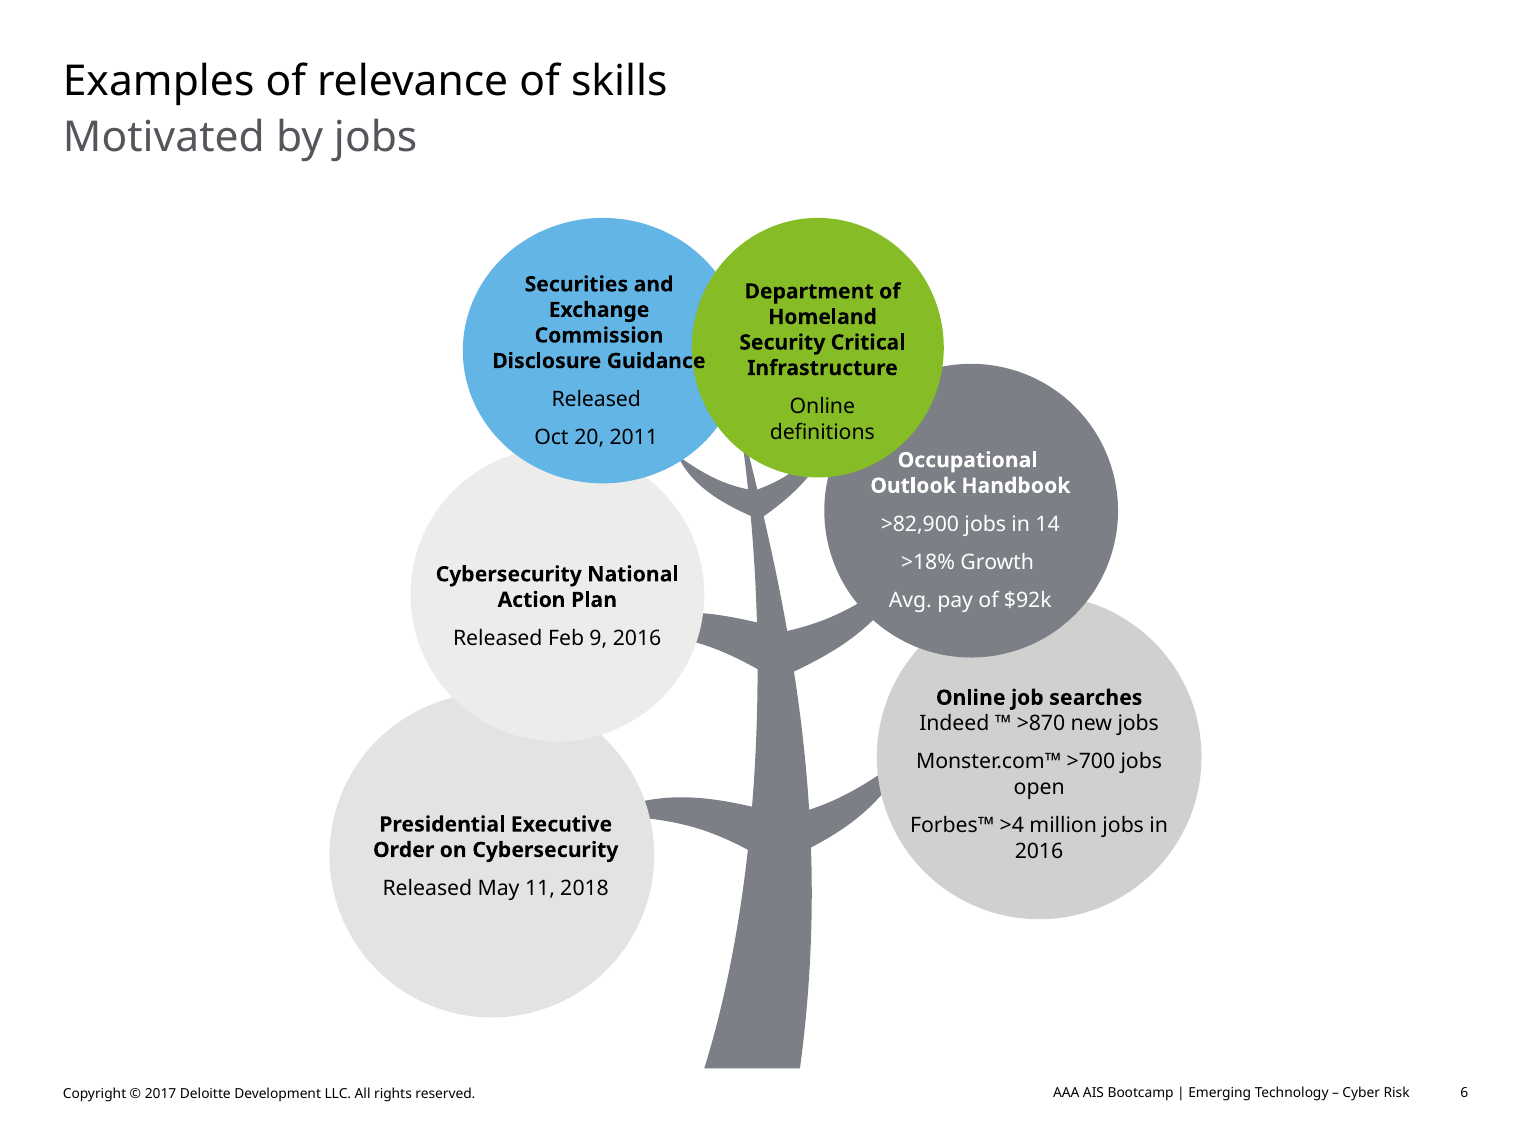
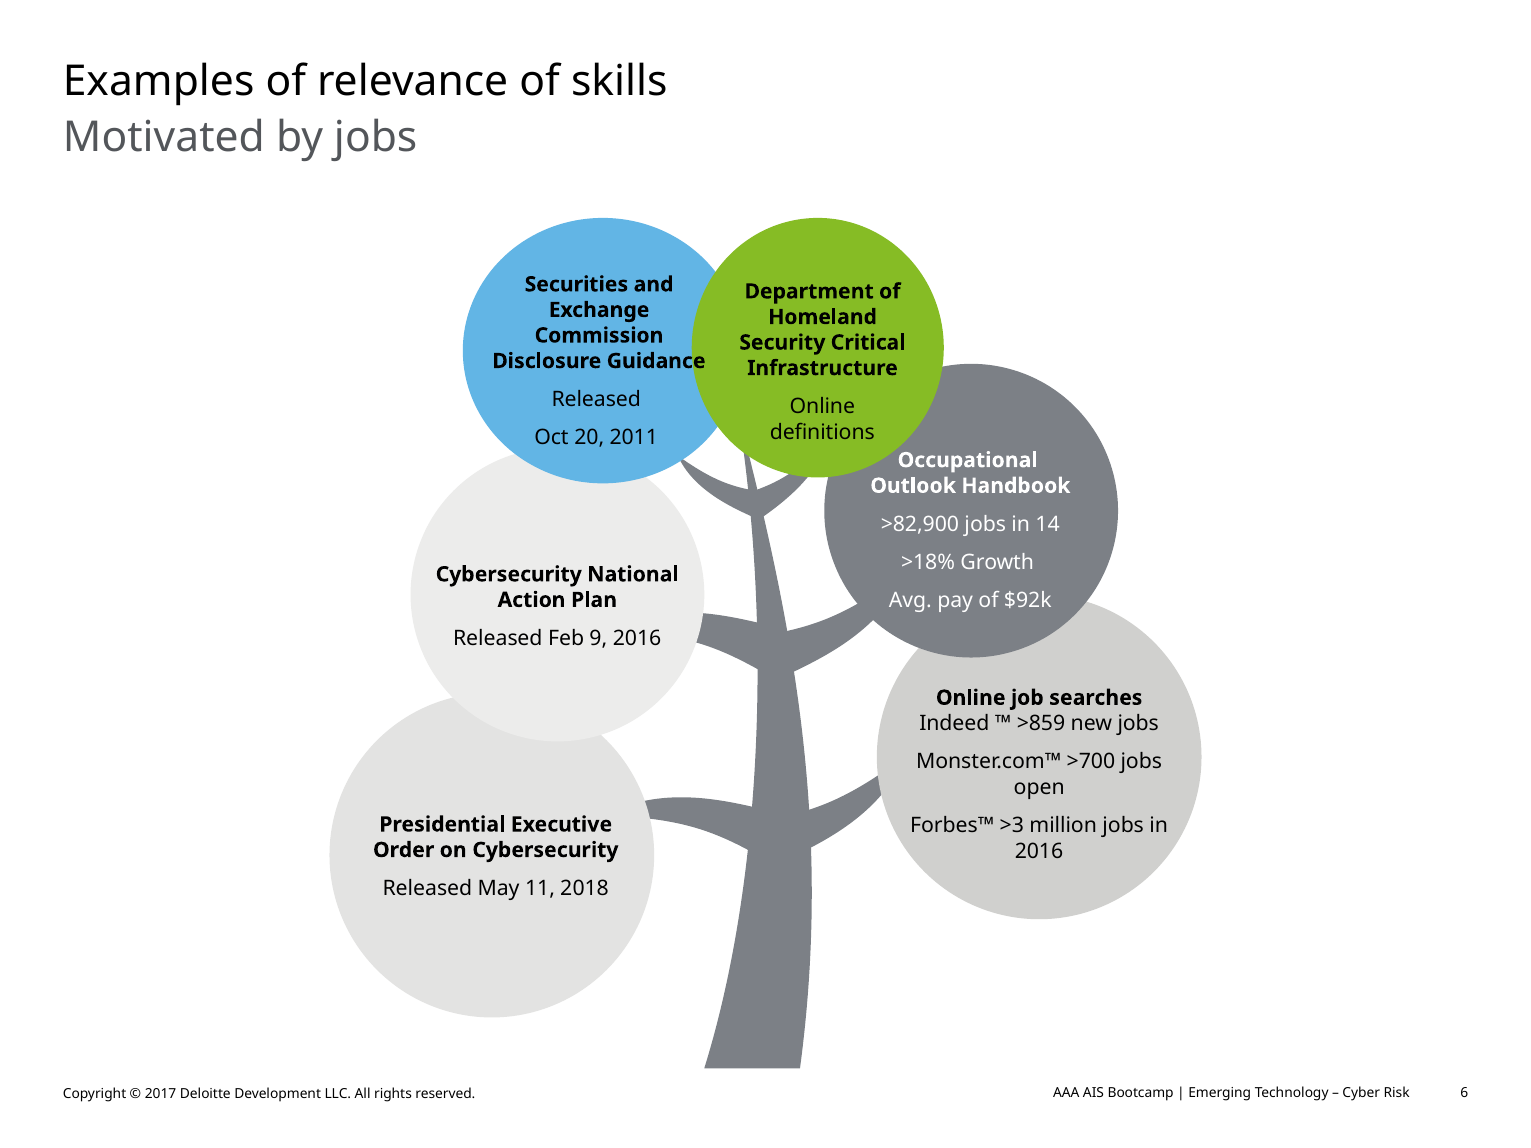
>870: >870 -> >859
>4: >4 -> >3
